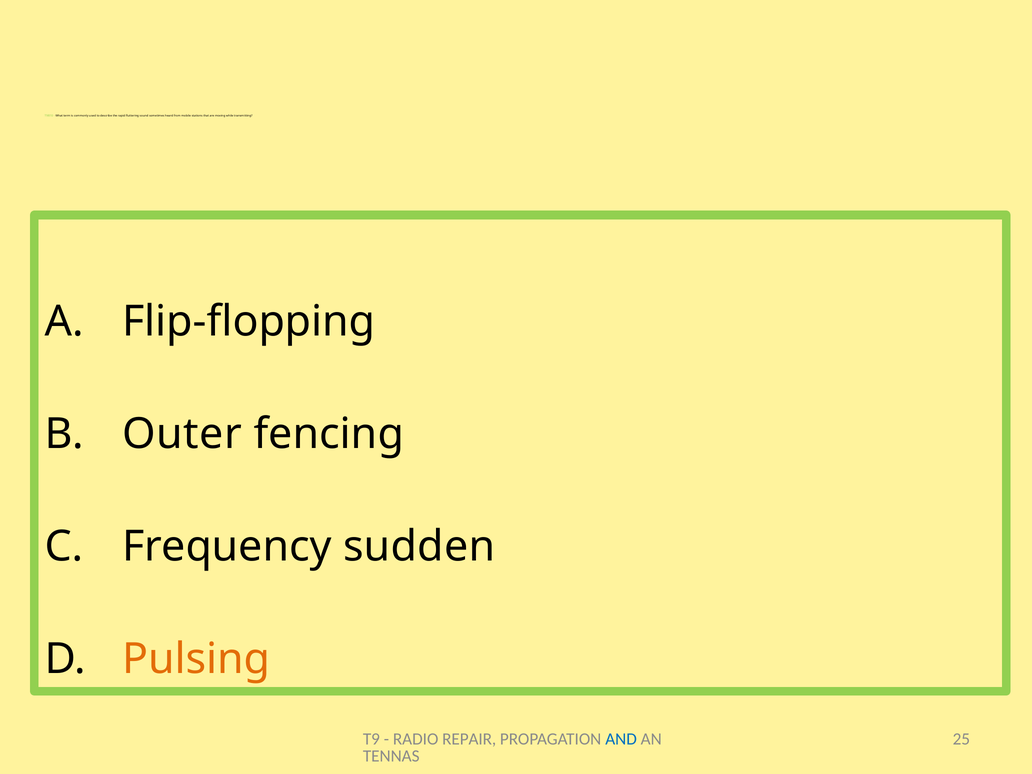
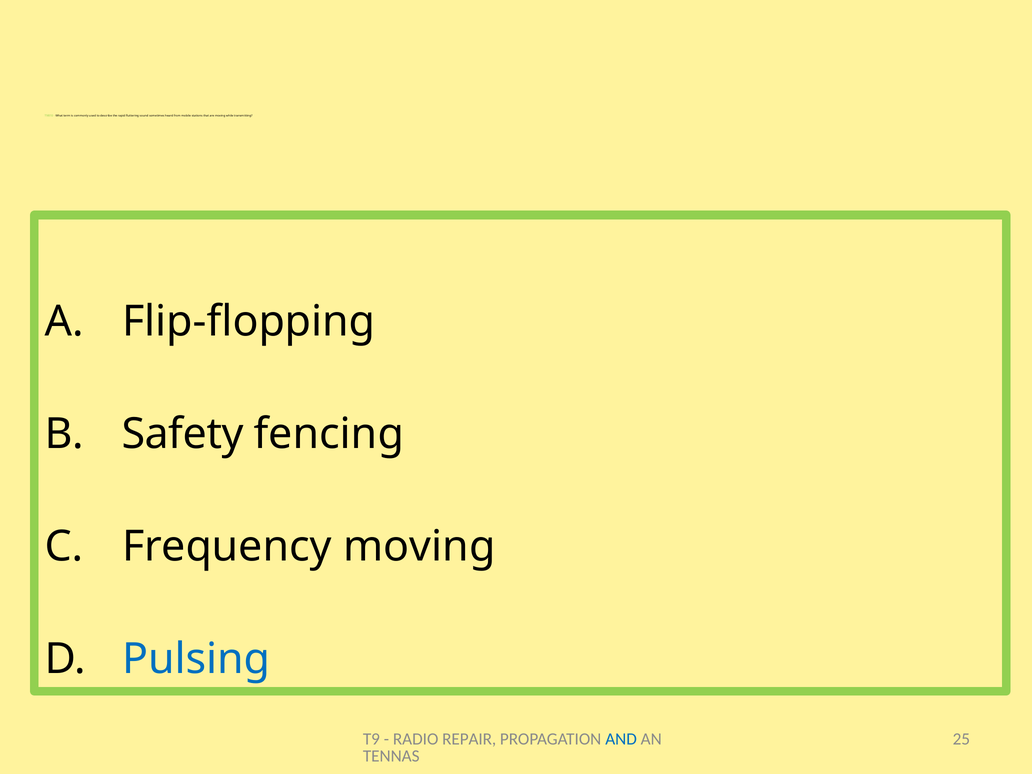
Outer: Outer -> Safety
Frequency sudden: sudden -> moving
Pulsing colour: orange -> blue
